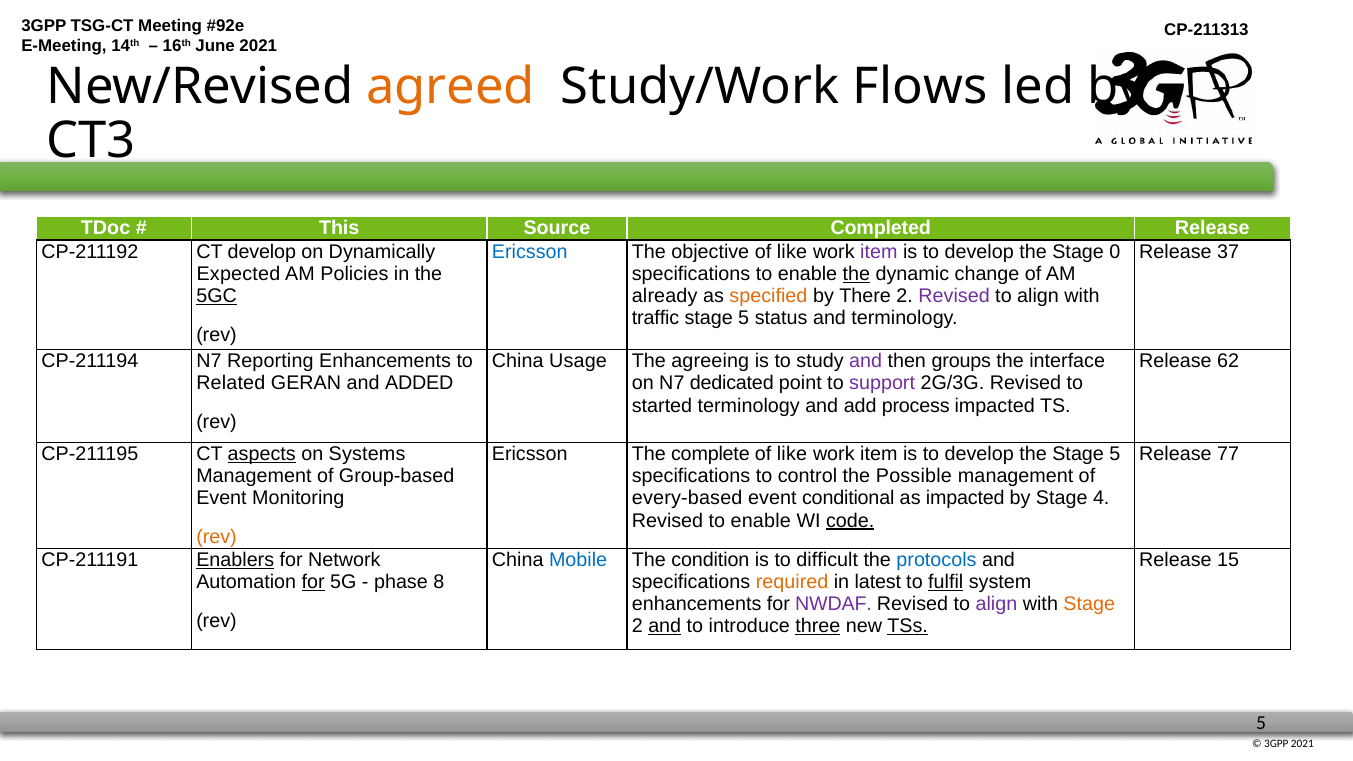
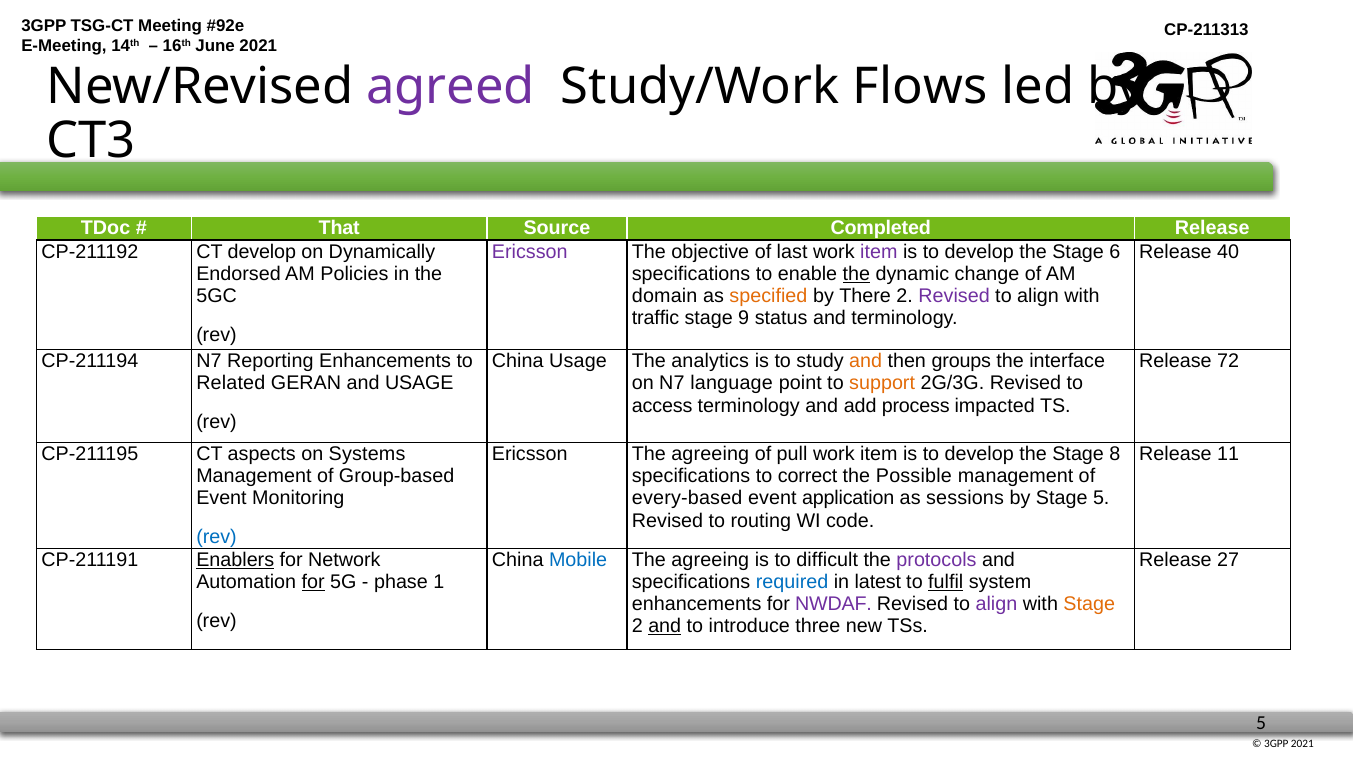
agreed colour: orange -> purple
This: This -> That
Ericsson at (530, 252) colour: blue -> purple
objective of like: like -> last
0: 0 -> 6
37: 37 -> 40
Expected: Expected -> Endorsed
5GC underline: present -> none
already: already -> domain
5 at (744, 318): 5 -> 9
agreeing: agreeing -> analytics
and at (866, 361) colour: purple -> orange
62: 62 -> 72
and ADDED: ADDED -> USAGE
dedicated: dedicated -> language
support colour: purple -> orange
started: started -> access
aspects underline: present -> none
Ericsson The complete: complete -> agreeing
like at (792, 454): like -> pull
the Stage 5: 5 -> 8
77: 77 -> 11
control: control -> correct
conditional: conditional -> application
as impacted: impacted -> sessions
Stage 4: 4 -> 5
Revised to enable: enable -> routing
code underline: present -> none
rev at (217, 537) colour: orange -> blue
condition at (710, 560): condition -> agreeing
protocols colour: blue -> purple
15: 15 -> 27
8: 8 -> 1
required colour: orange -> blue
three underline: present -> none
TSs underline: present -> none
